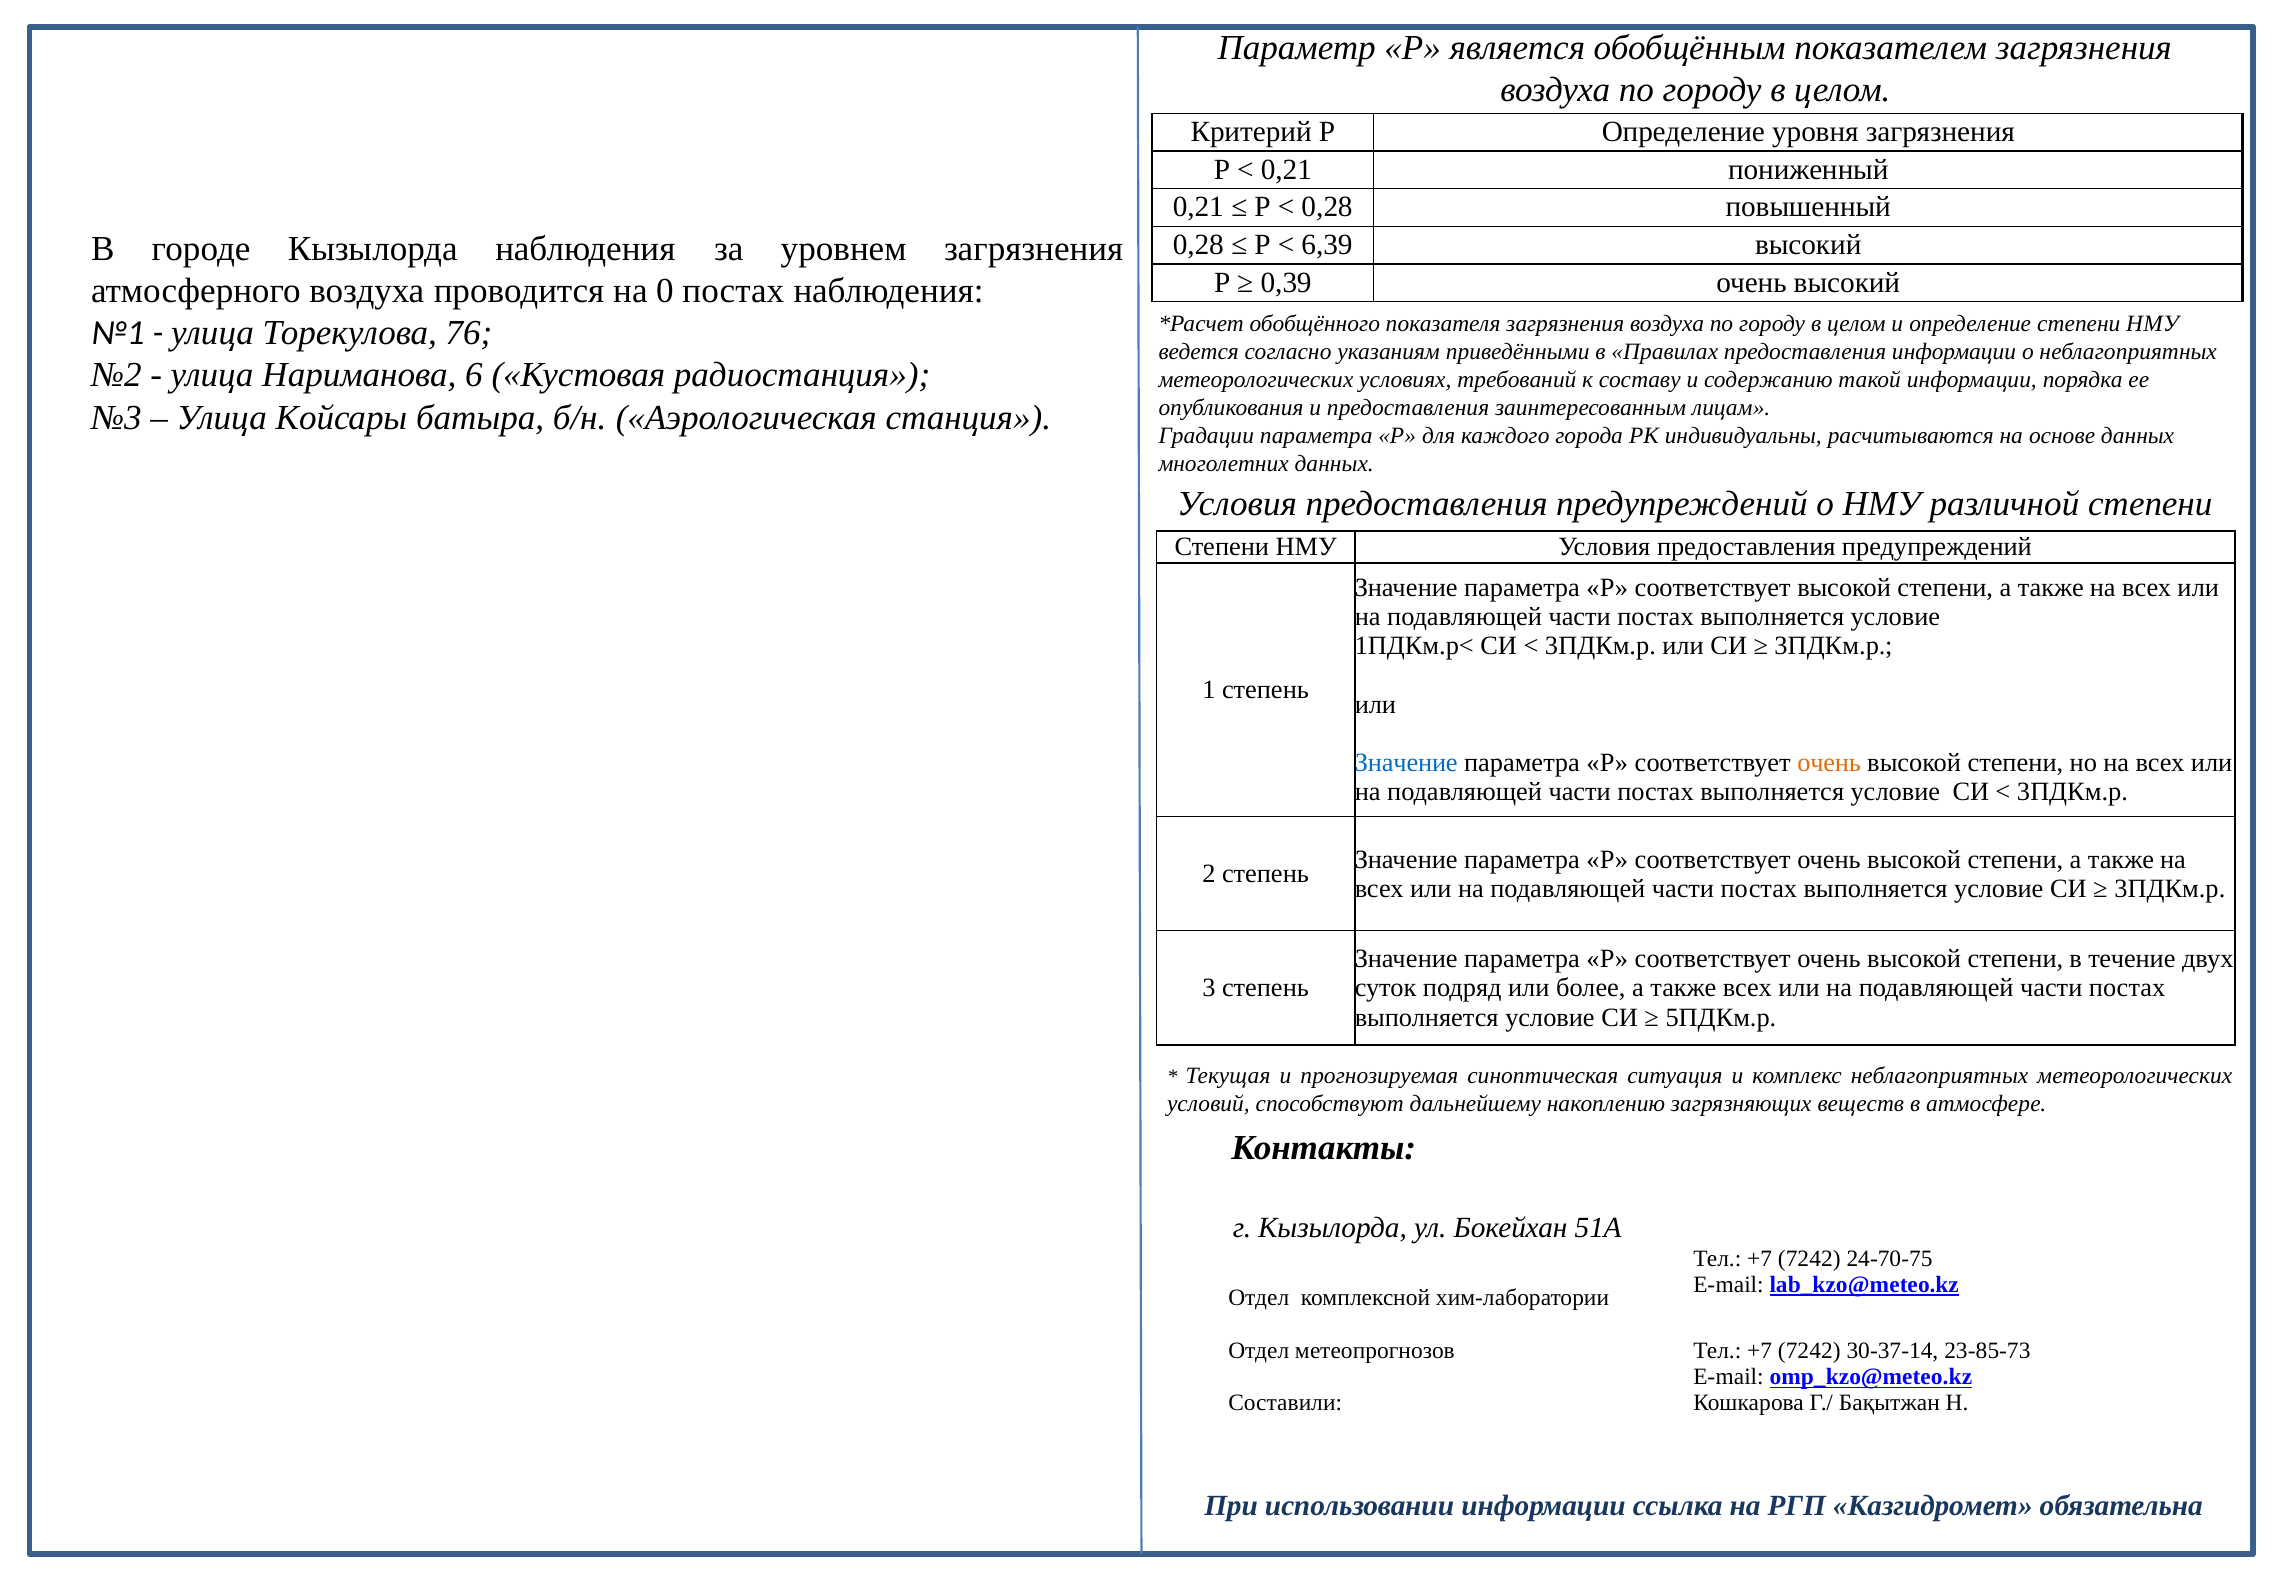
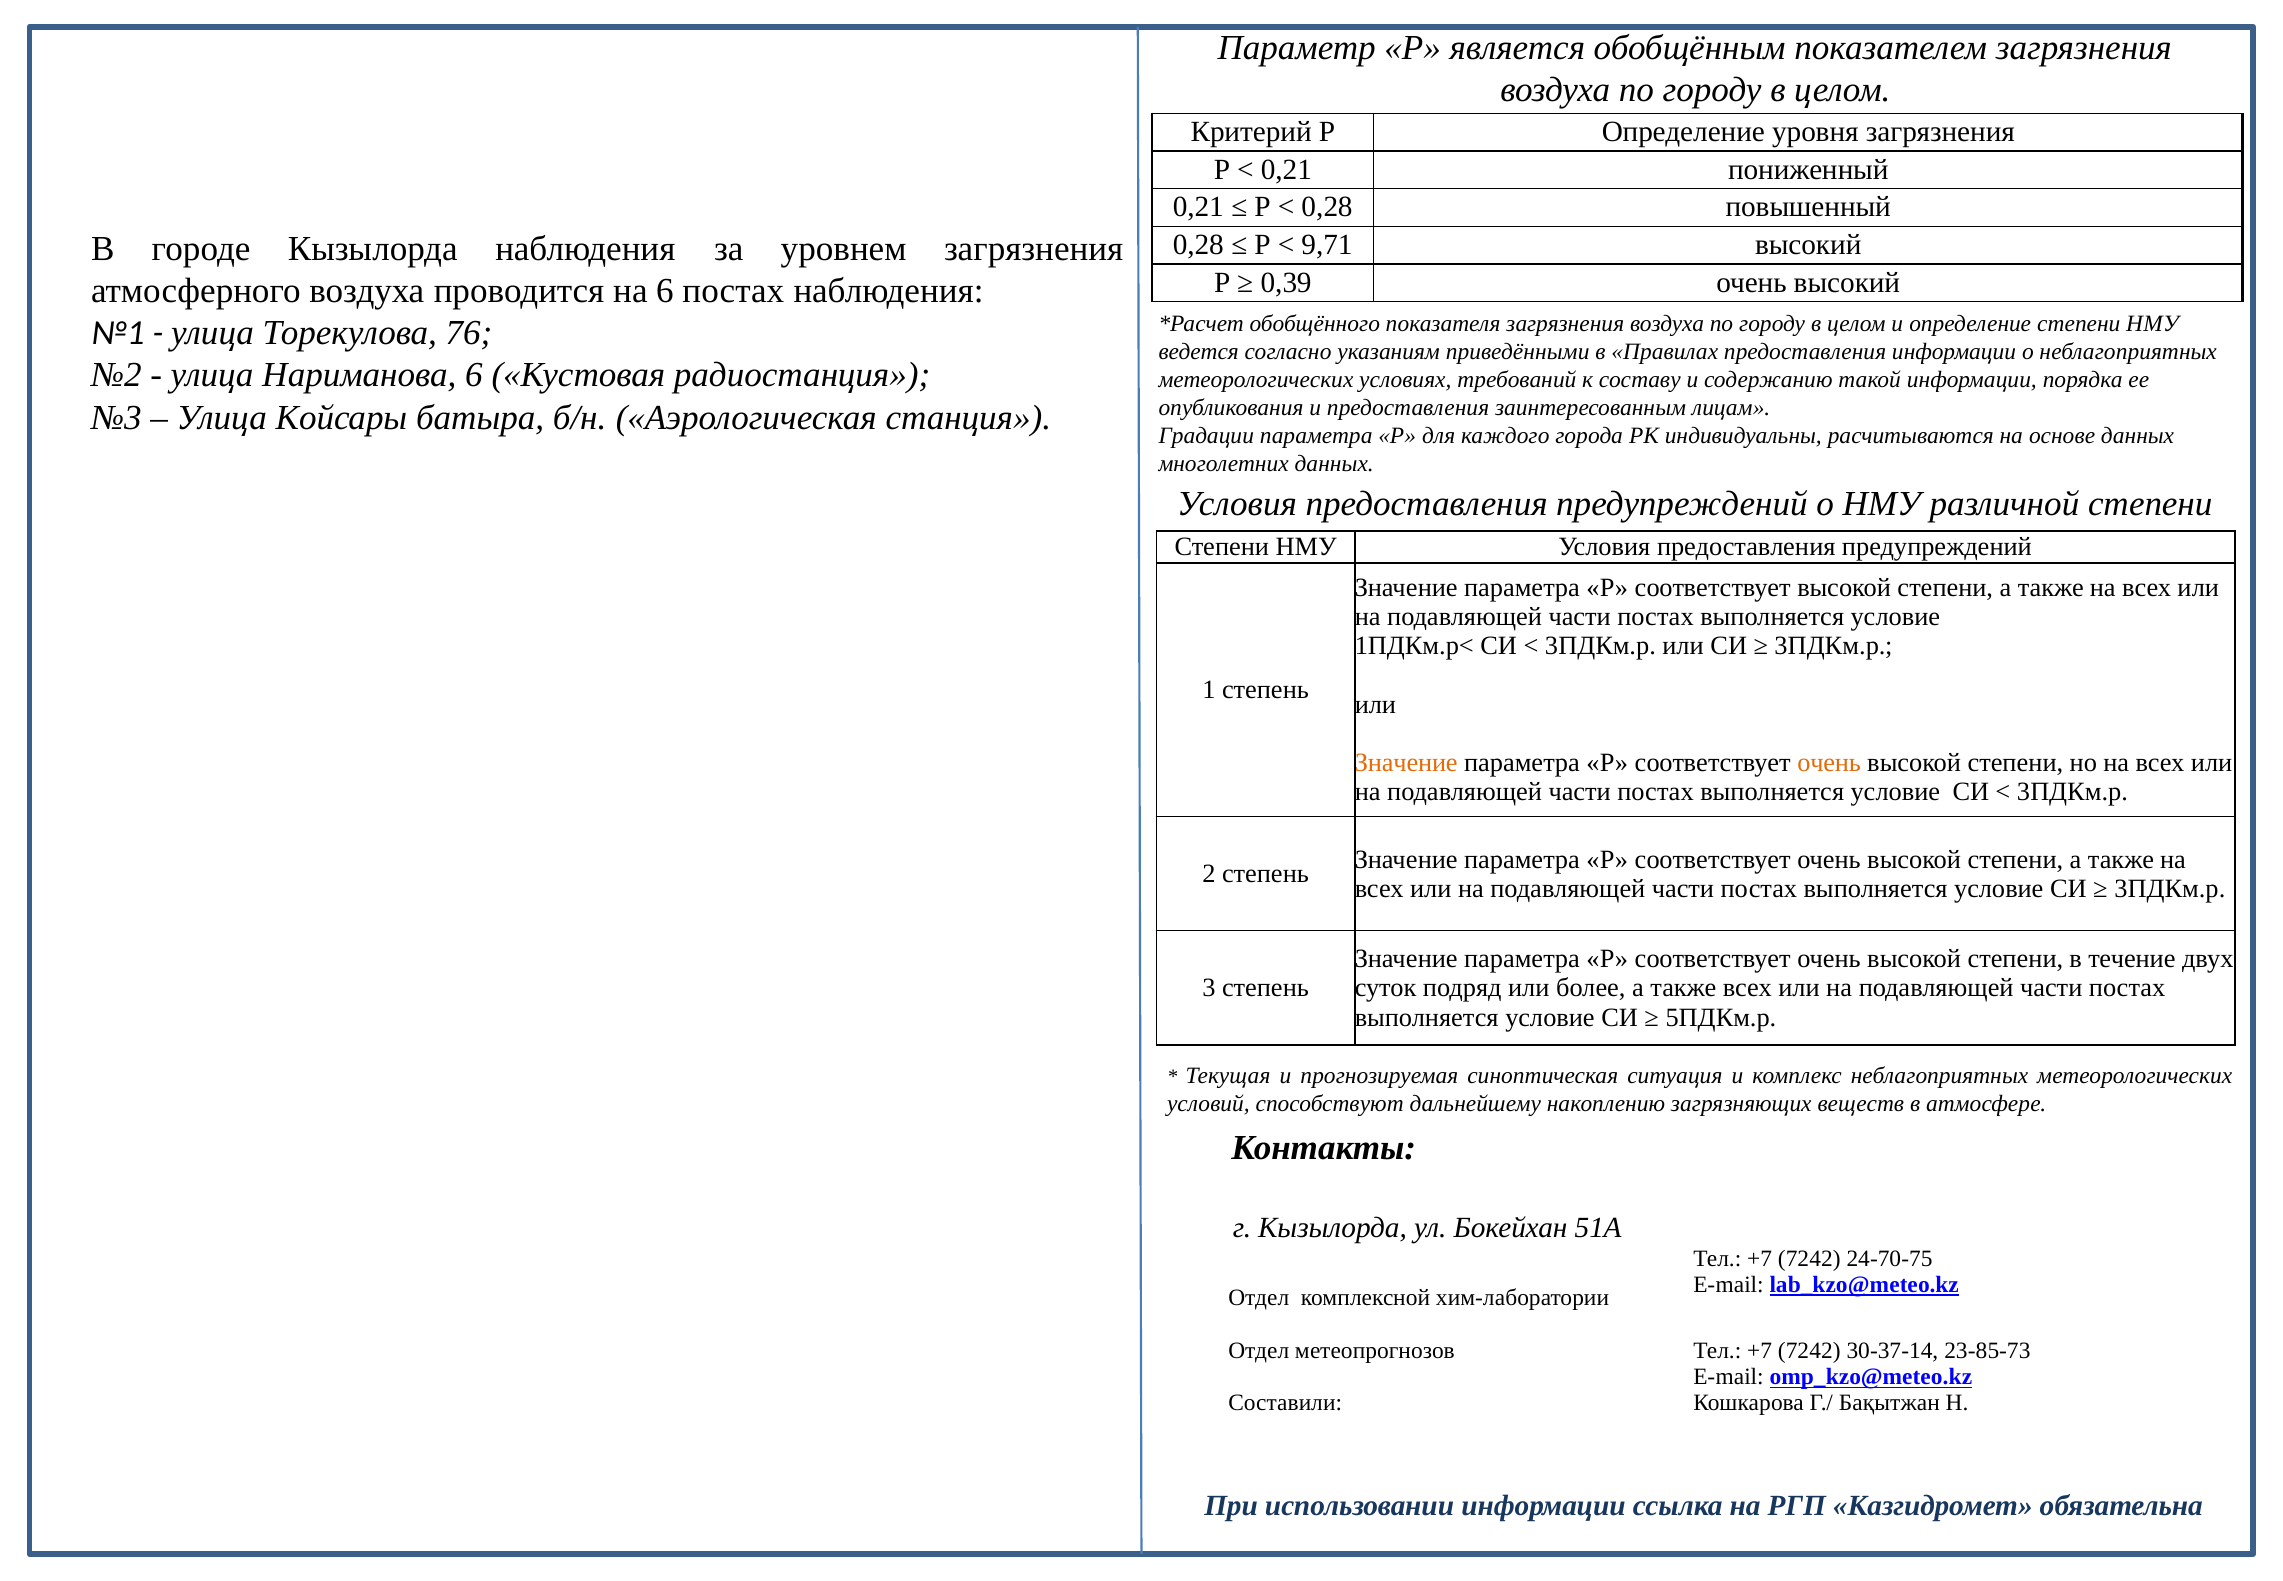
6,39: 6,39 -> 9,71
на 0: 0 -> 6
Значение at (1406, 763) colour: blue -> orange
